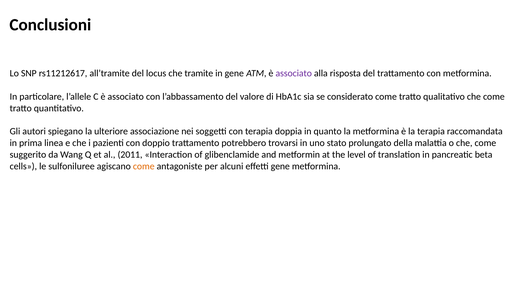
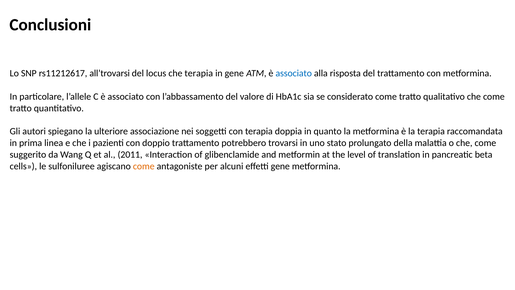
all’tramite: all’tramite -> all’trovarsi
che tramite: tramite -> terapia
associato at (294, 73) colour: purple -> blue
